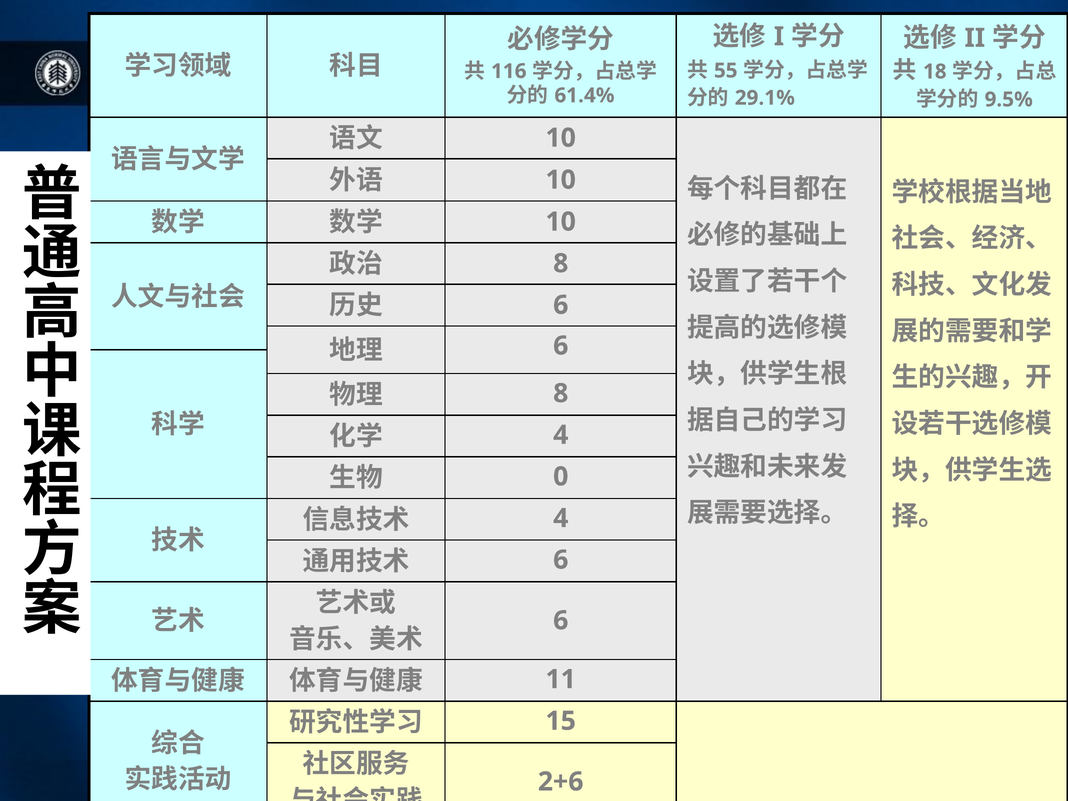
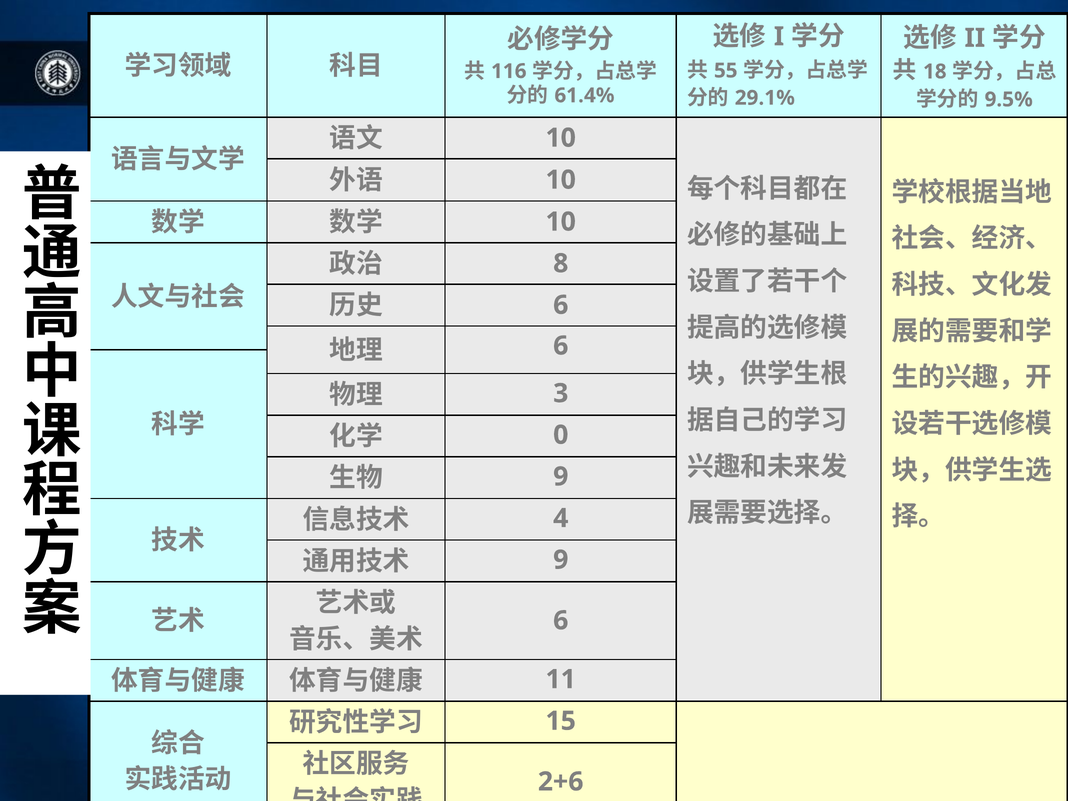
8 at (561, 393): 8 -> 3
4 at (561, 435): 4 -> 0
0 at (561, 477): 0 -> 9
6 at (561, 560): 6 -> 9
